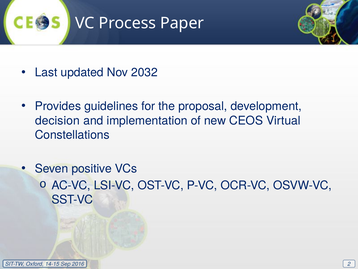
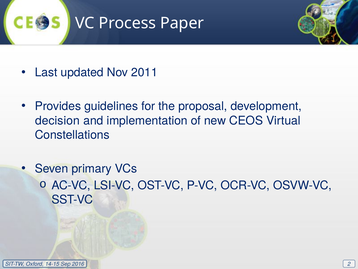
2032: 2032 -> 2011
positive: positive -> primary
